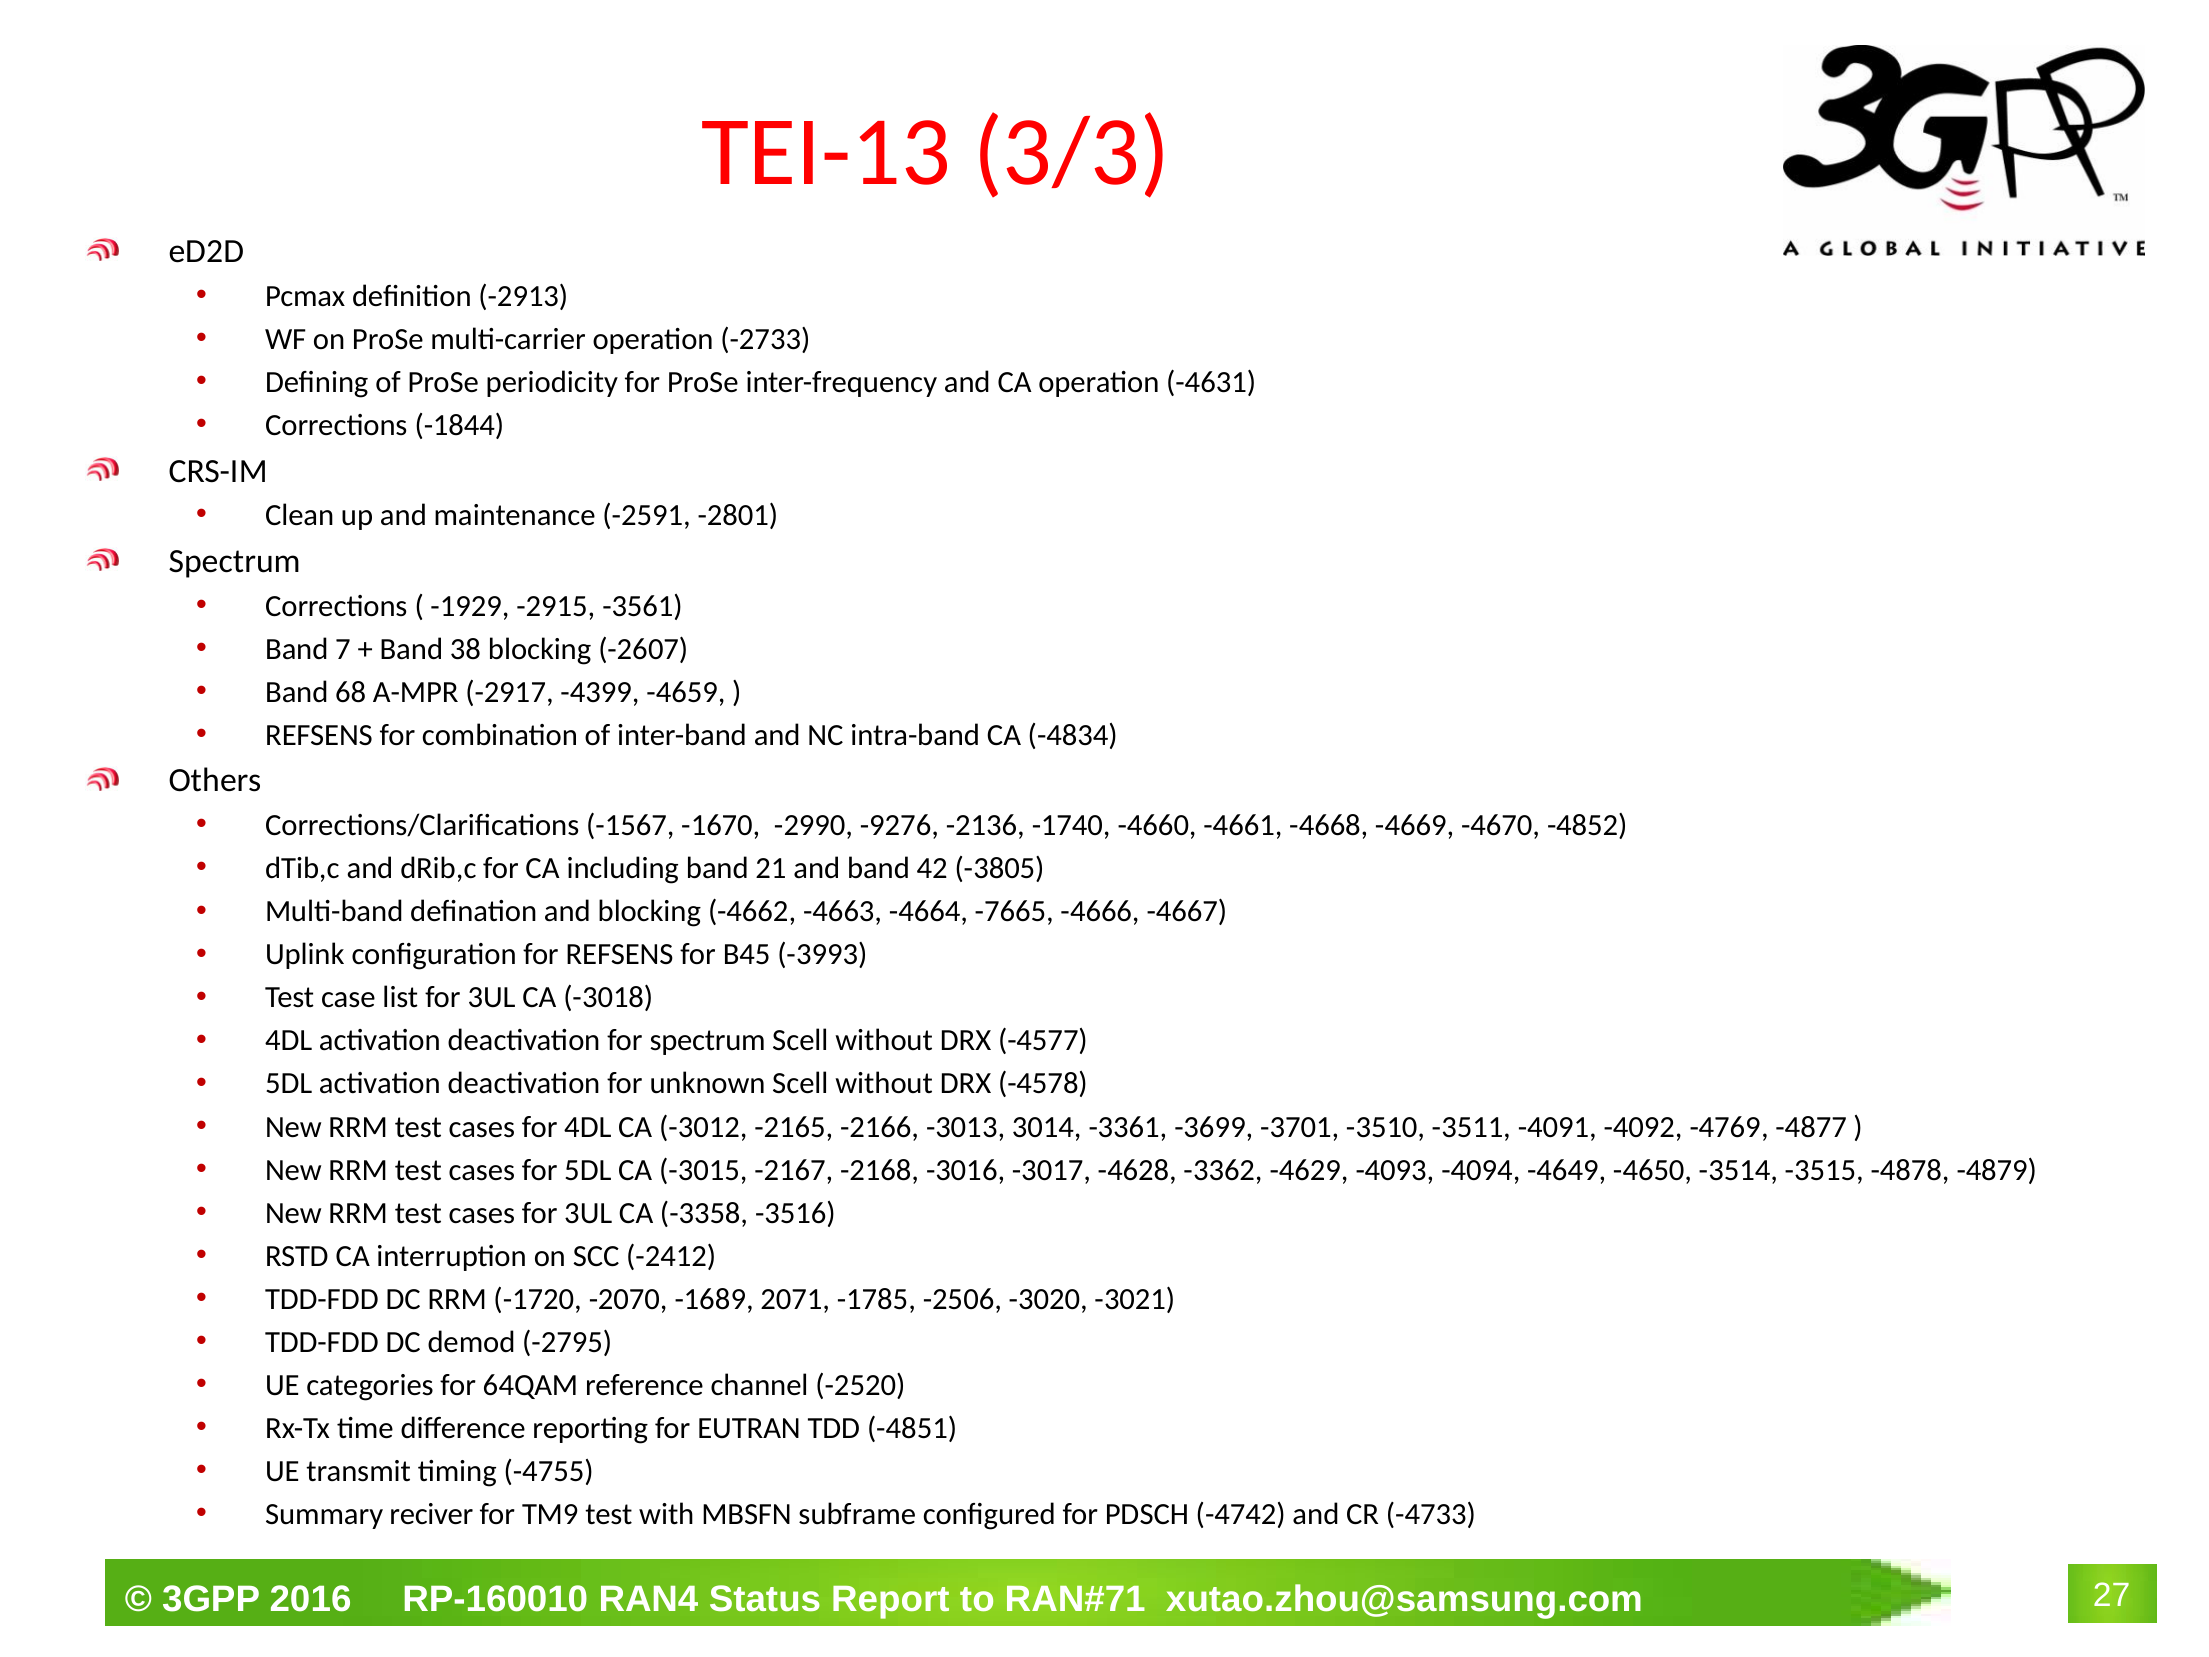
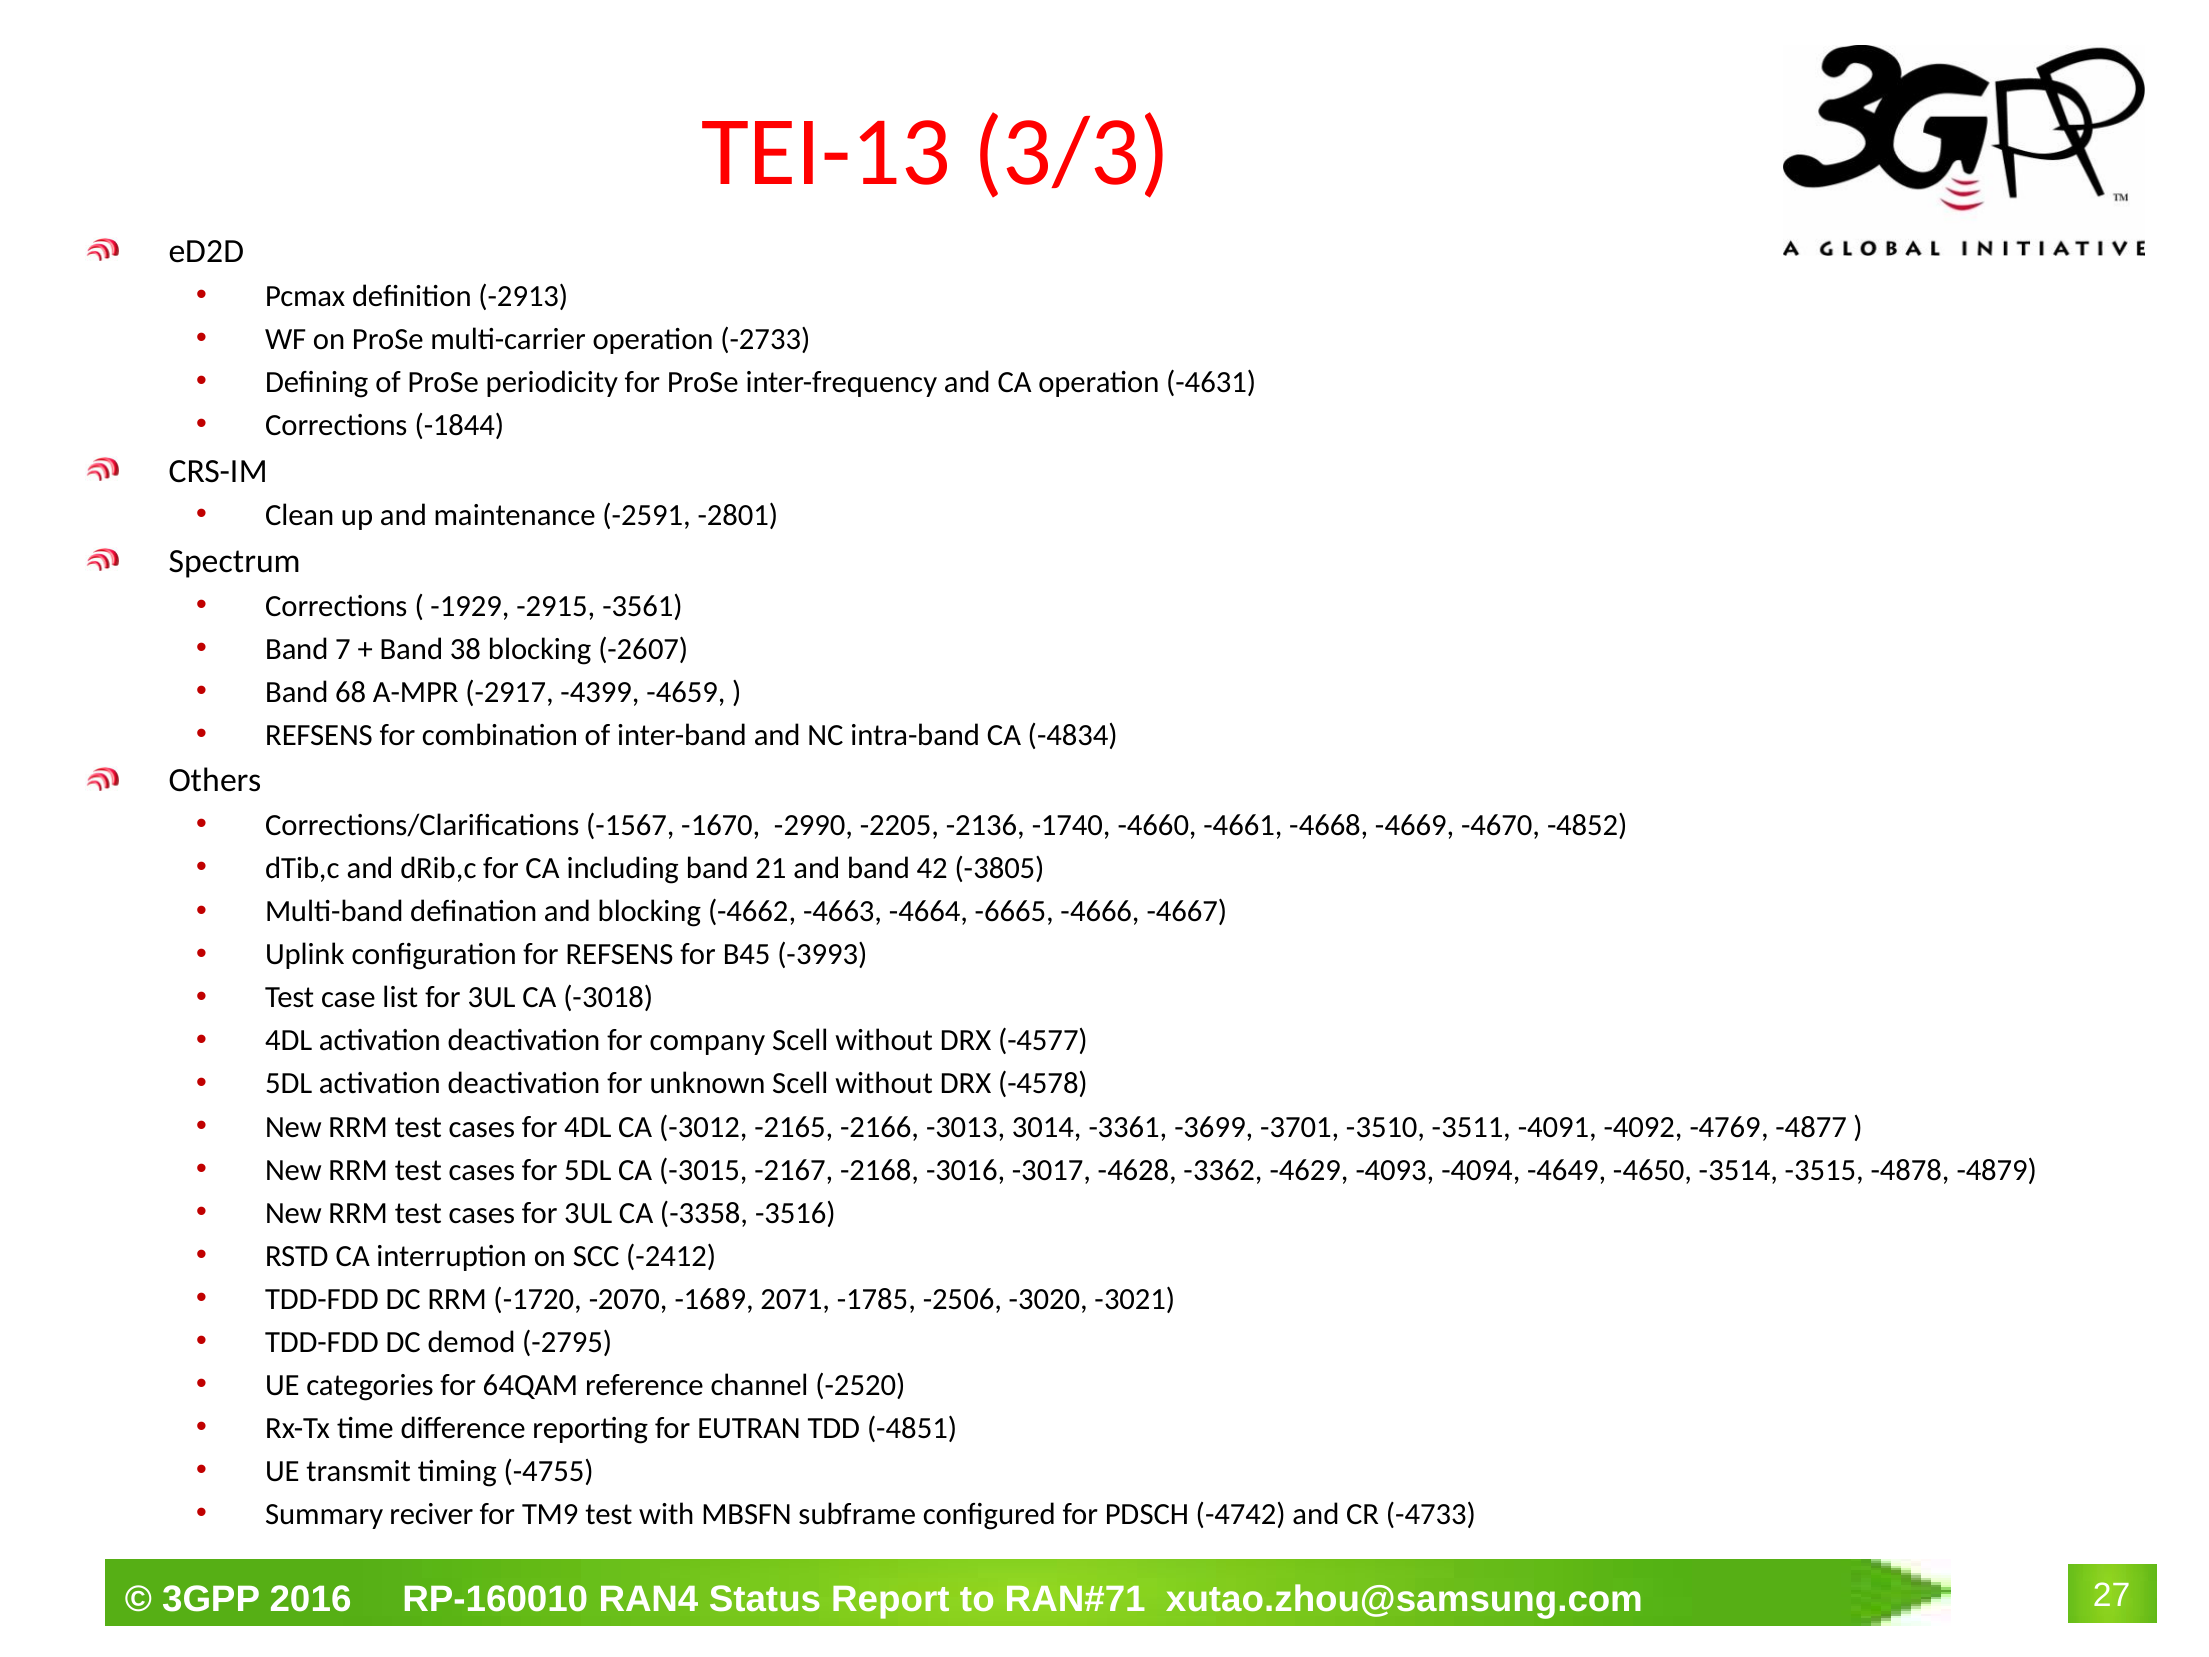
-9276: -9276 -> -2205
-7665: -7665 -> -6665
for spectrum: spectrum -> company
